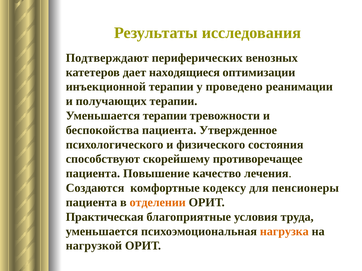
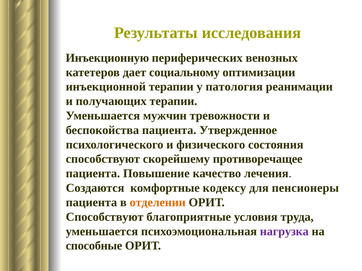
Подтверждают: Подтверждают -> Инъекционную
находящиеся: находящиеся -> социальному
проведено: проведено -> патология
Уменьшается терапии: терапии -> мужчин
Практическая at (105, 217): Практическая -> Способствуют
нагрузка colour: orange -> purple
нагрузкой: нагрузкой -> способные
